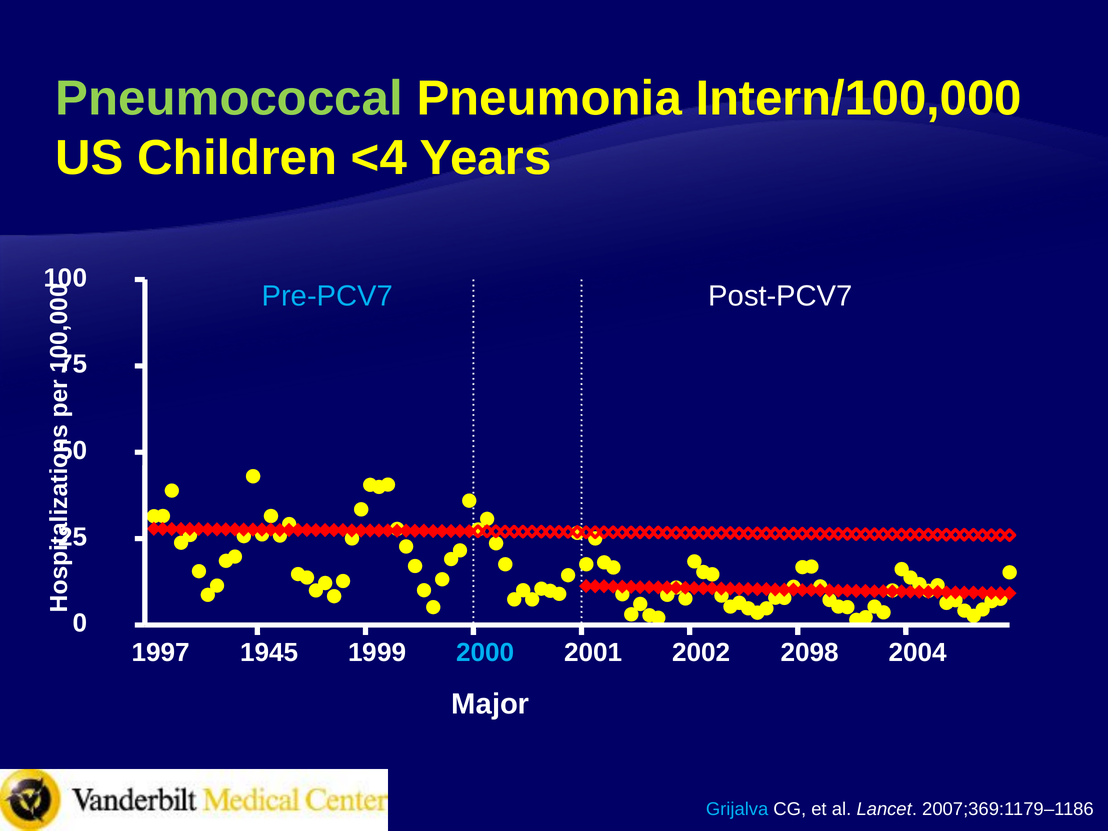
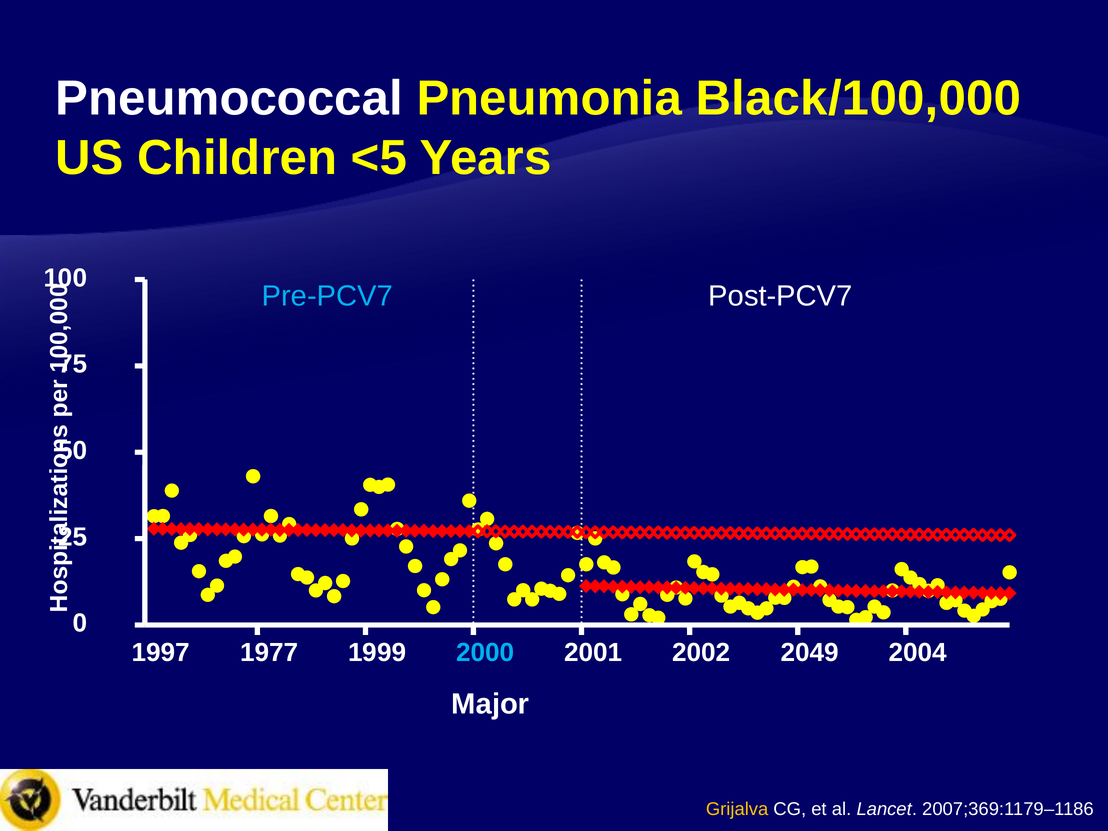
Pneumococcal colour: light green -> white
Intern/100,000: Intern/100,000 -> Black/100,000
<4: <4 -> <5
1945: 1945 -> 1977
2098: 2098 -> 2049
Grijalva colour: light blue -> yellow
